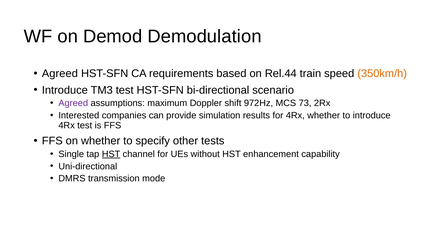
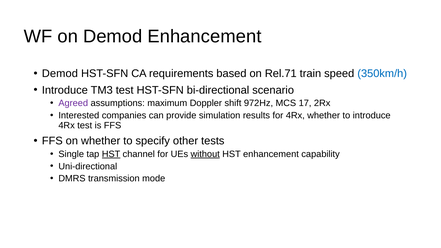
Demod Demodulation: Demodulation -> Enhancement
Agreed at (60, 74): Agreed -> Demod
Rel.44: Rel.44 -> Rel.71
350km/h colour: orange -> blue
73: 73 -> 17
without underline: none -> present
